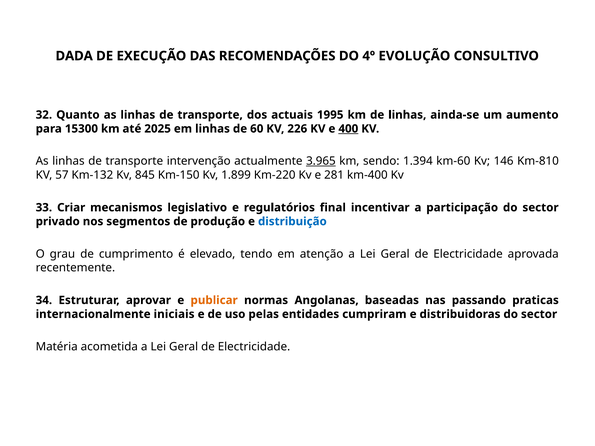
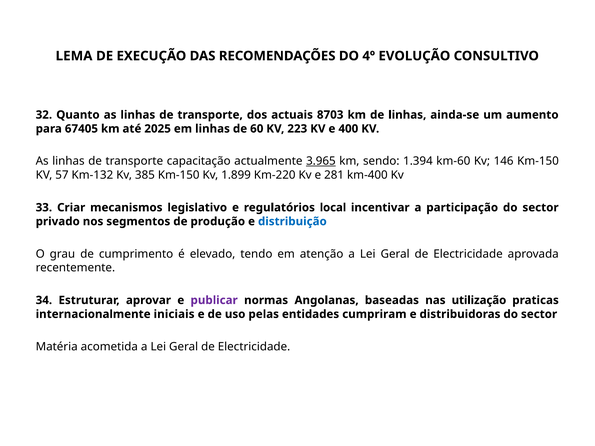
DADA: DADA -> LEMA
1995: 1995 -> 8703
15300: 15300 -> 67405
226: 226 -> 223
400 underline: present -> none
intervenção: intervenção -> capacitação
146 Km-810: Km-810 -> Km-150
845: 845 -> 385
final: final -> local
publicar colour: orange -> purple
passando: passando -> utilização
